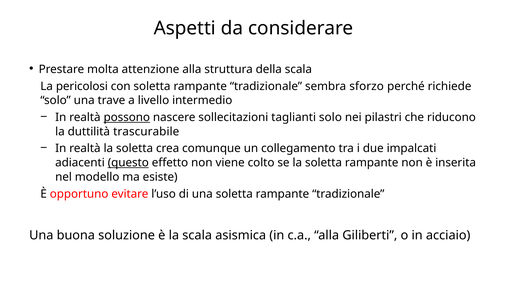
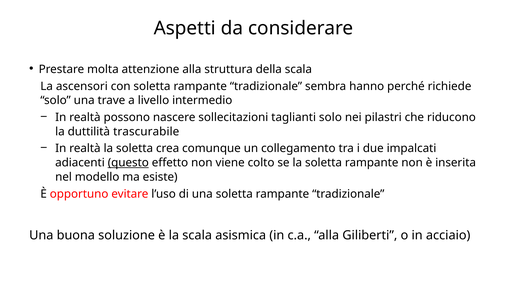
pericolosi: pericolosi -> ascensori
sforzo: sforzo -> hanno
possono underline: present -> none
